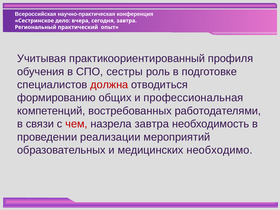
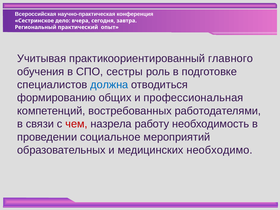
профиля: профиля -> главного
должна colour: red -> blue
назрела завтра: завтра -> работу
реализации: реализации -> социальное
